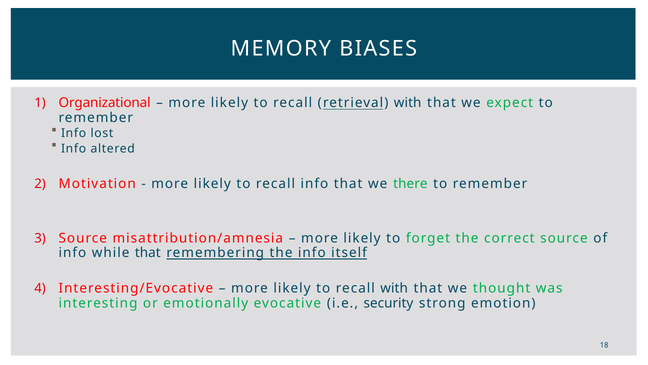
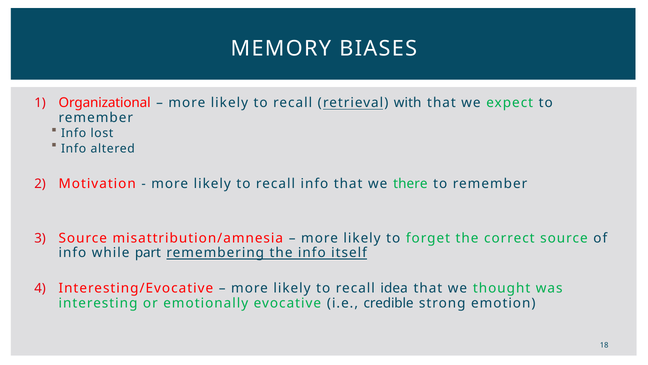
while that: that -> part
recall with: with -> idea
security: security -> credible
